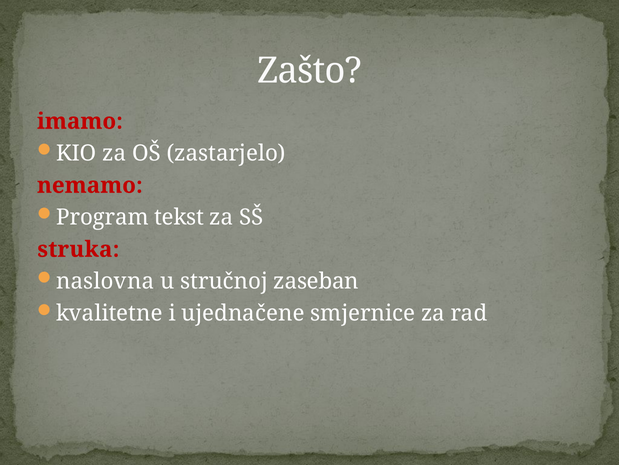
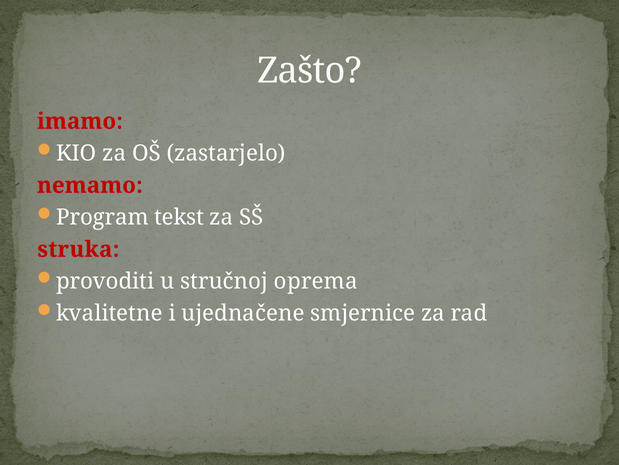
naslovna: naslovna -> provoditi
zaseban: zaseban -> oprema
